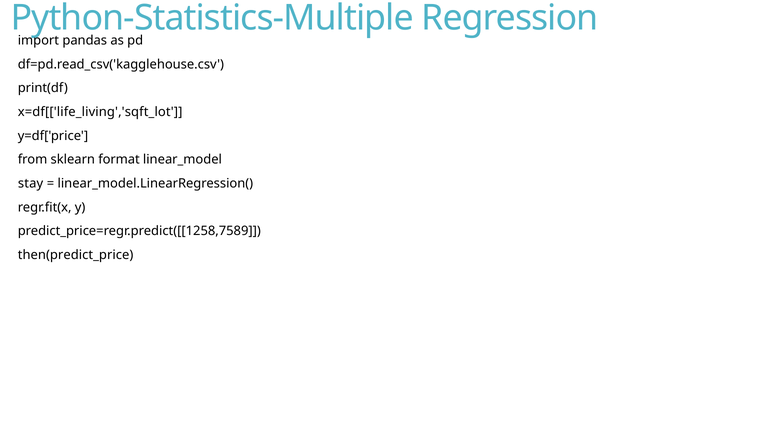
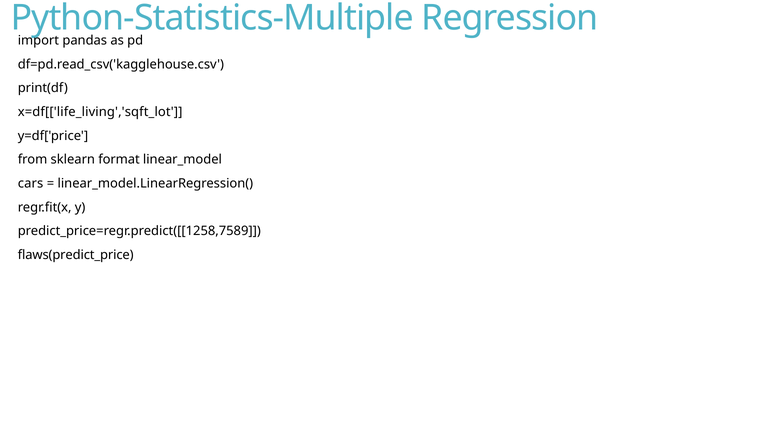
stay: stay -> cars
then(predict_price: then(predict_price -> flaws(predict_price
